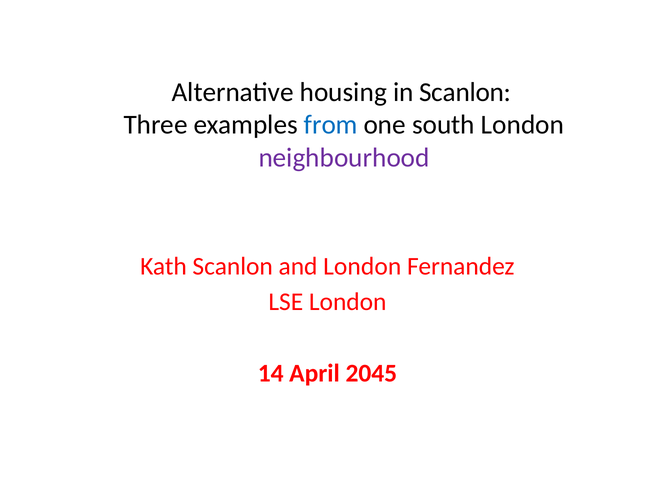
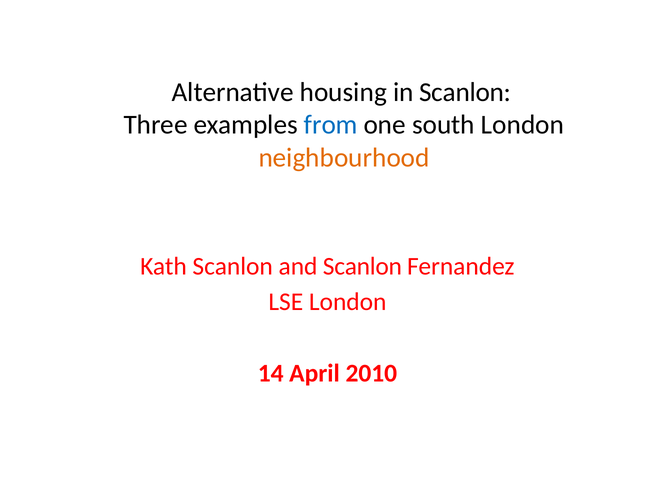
neighbourhood colour: purple -> orange
and London: London -> Scanlon
2045: 2045 -> 2010
